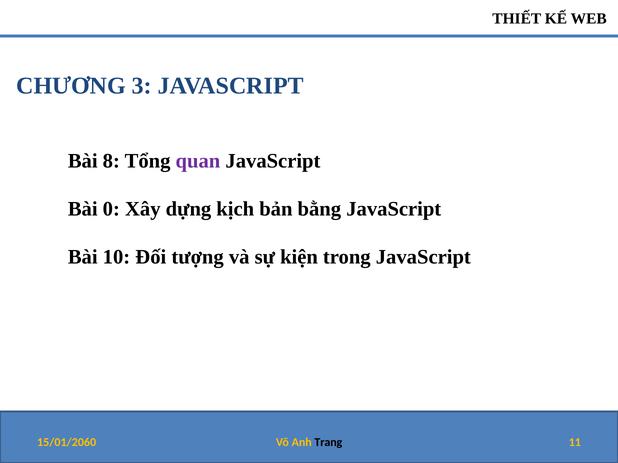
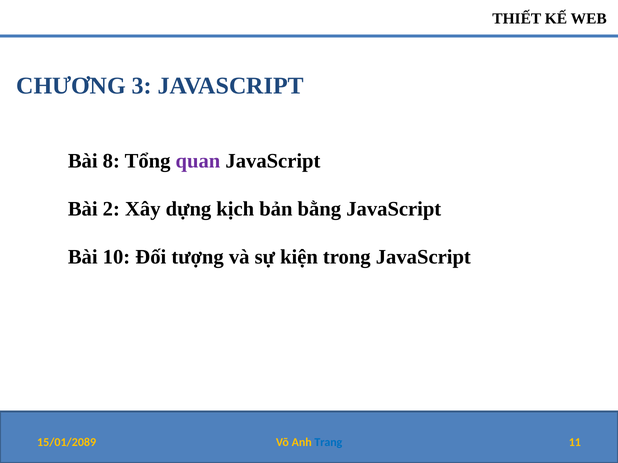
0: 0 -> 2
Trang colour: black -> blue
15/01/2060: 15/01/2060 -> 15/01/2089
